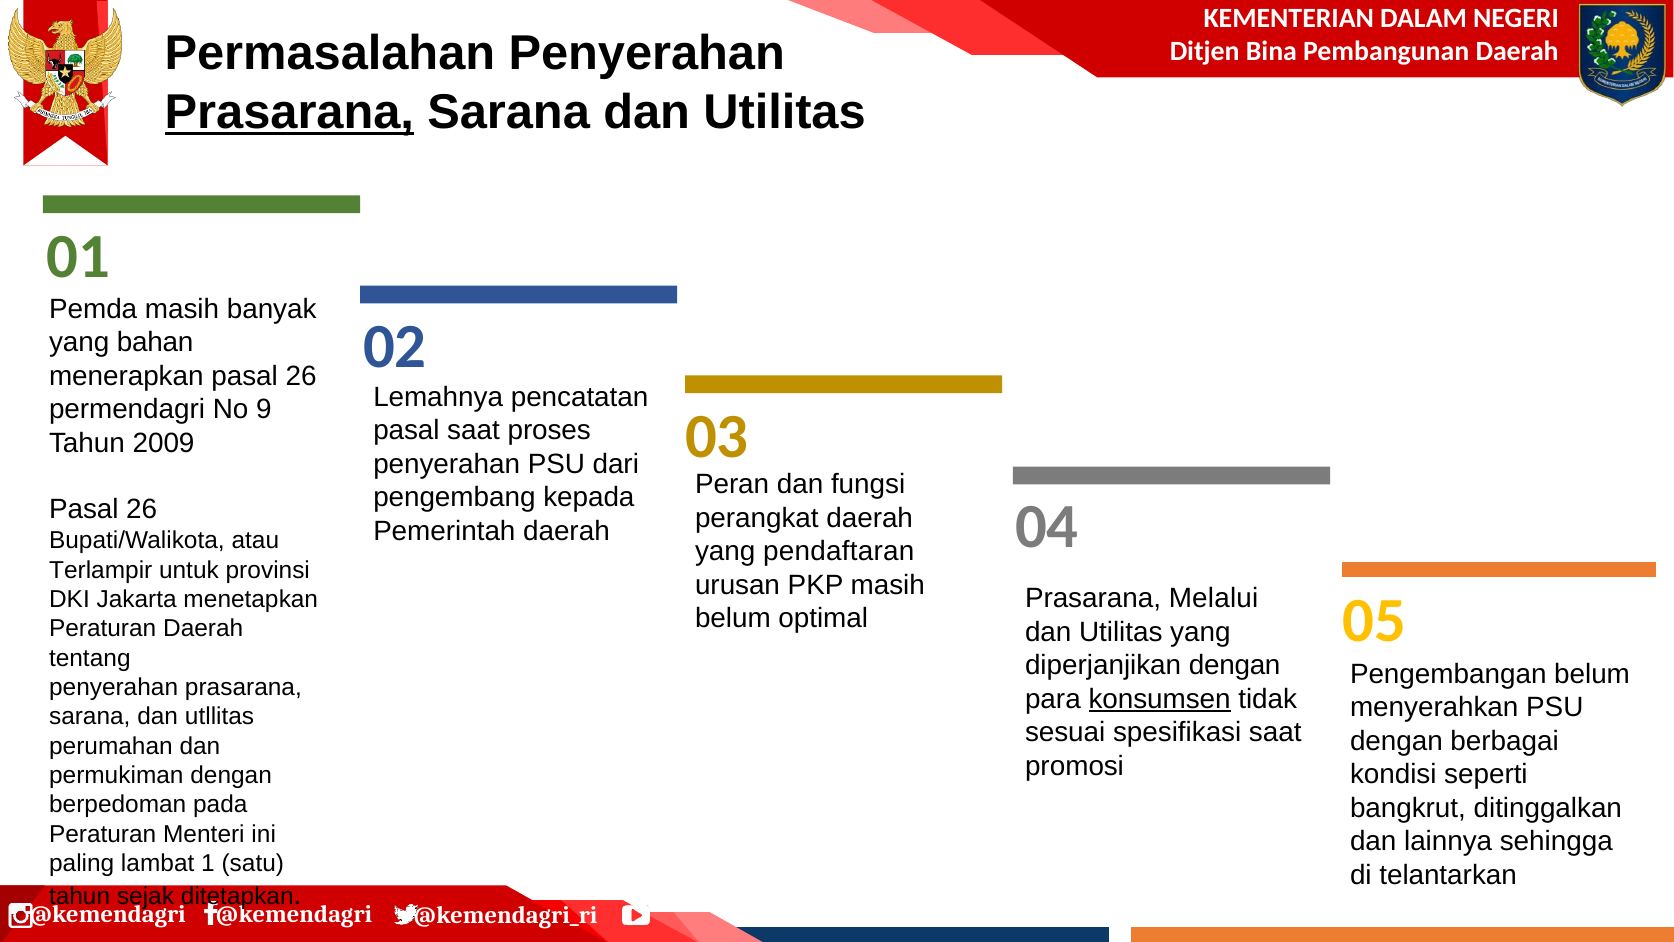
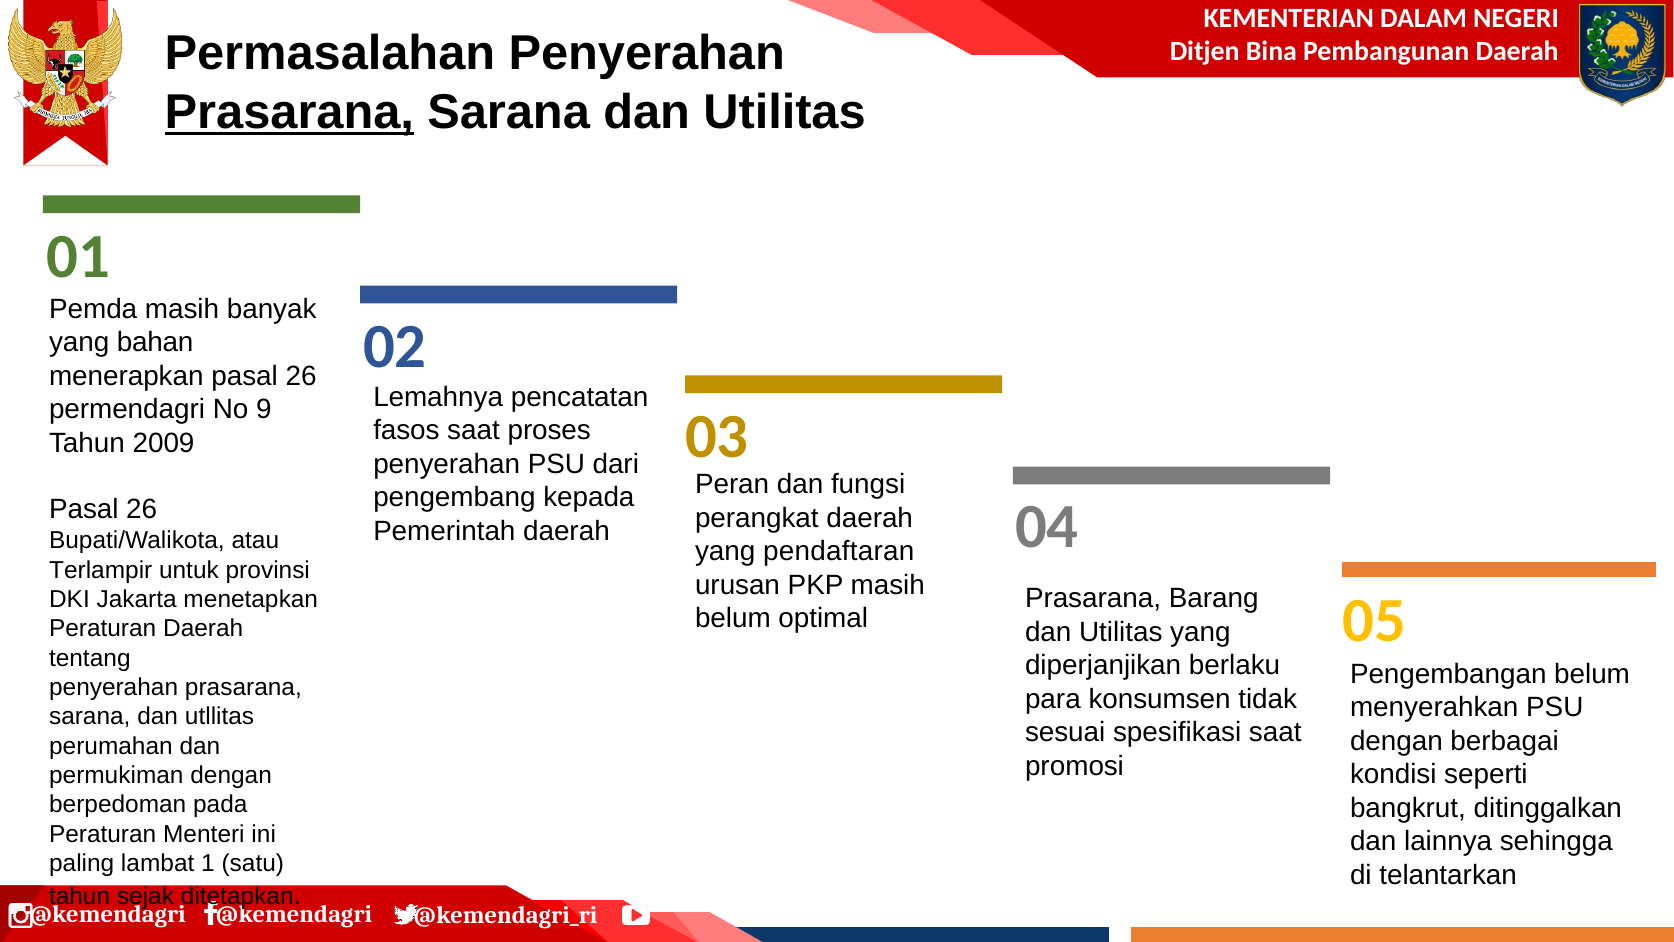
pasal at (406, 431): pasal -> fasos
Melalui: Melalui -> Barang
diperjanjikan dengan: dengan -> berlaku
konsumsen underline: present -> none
